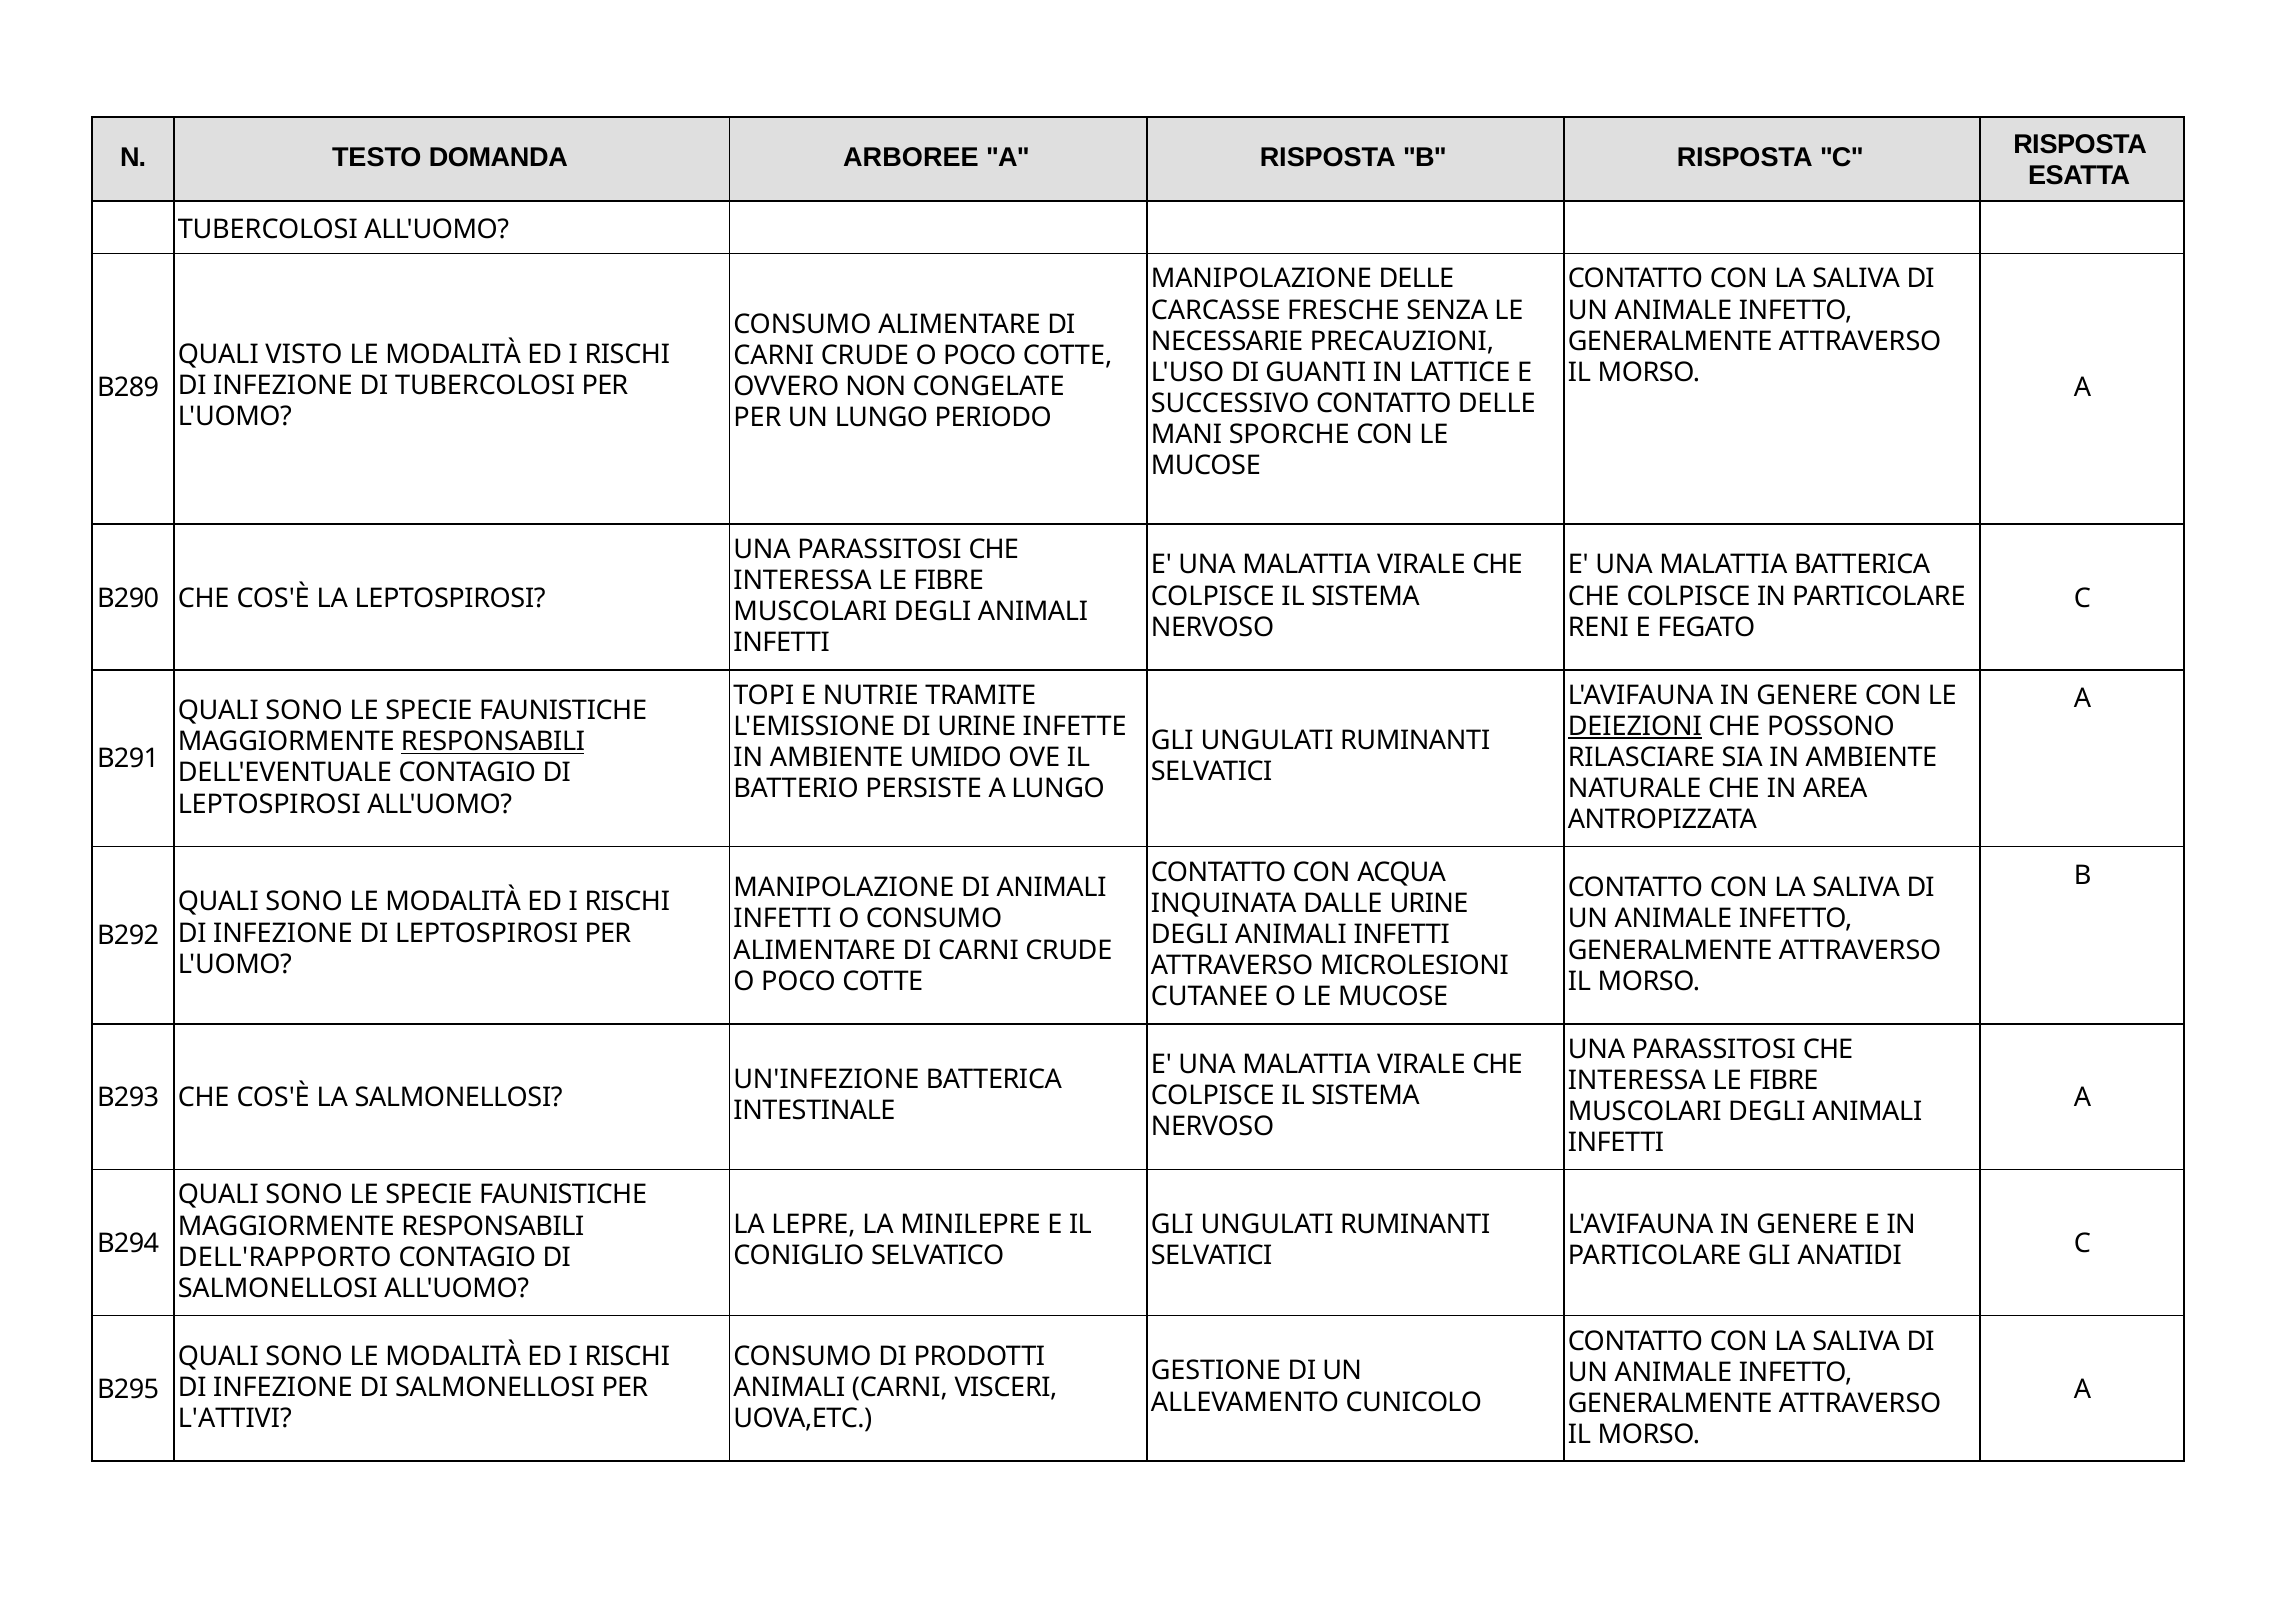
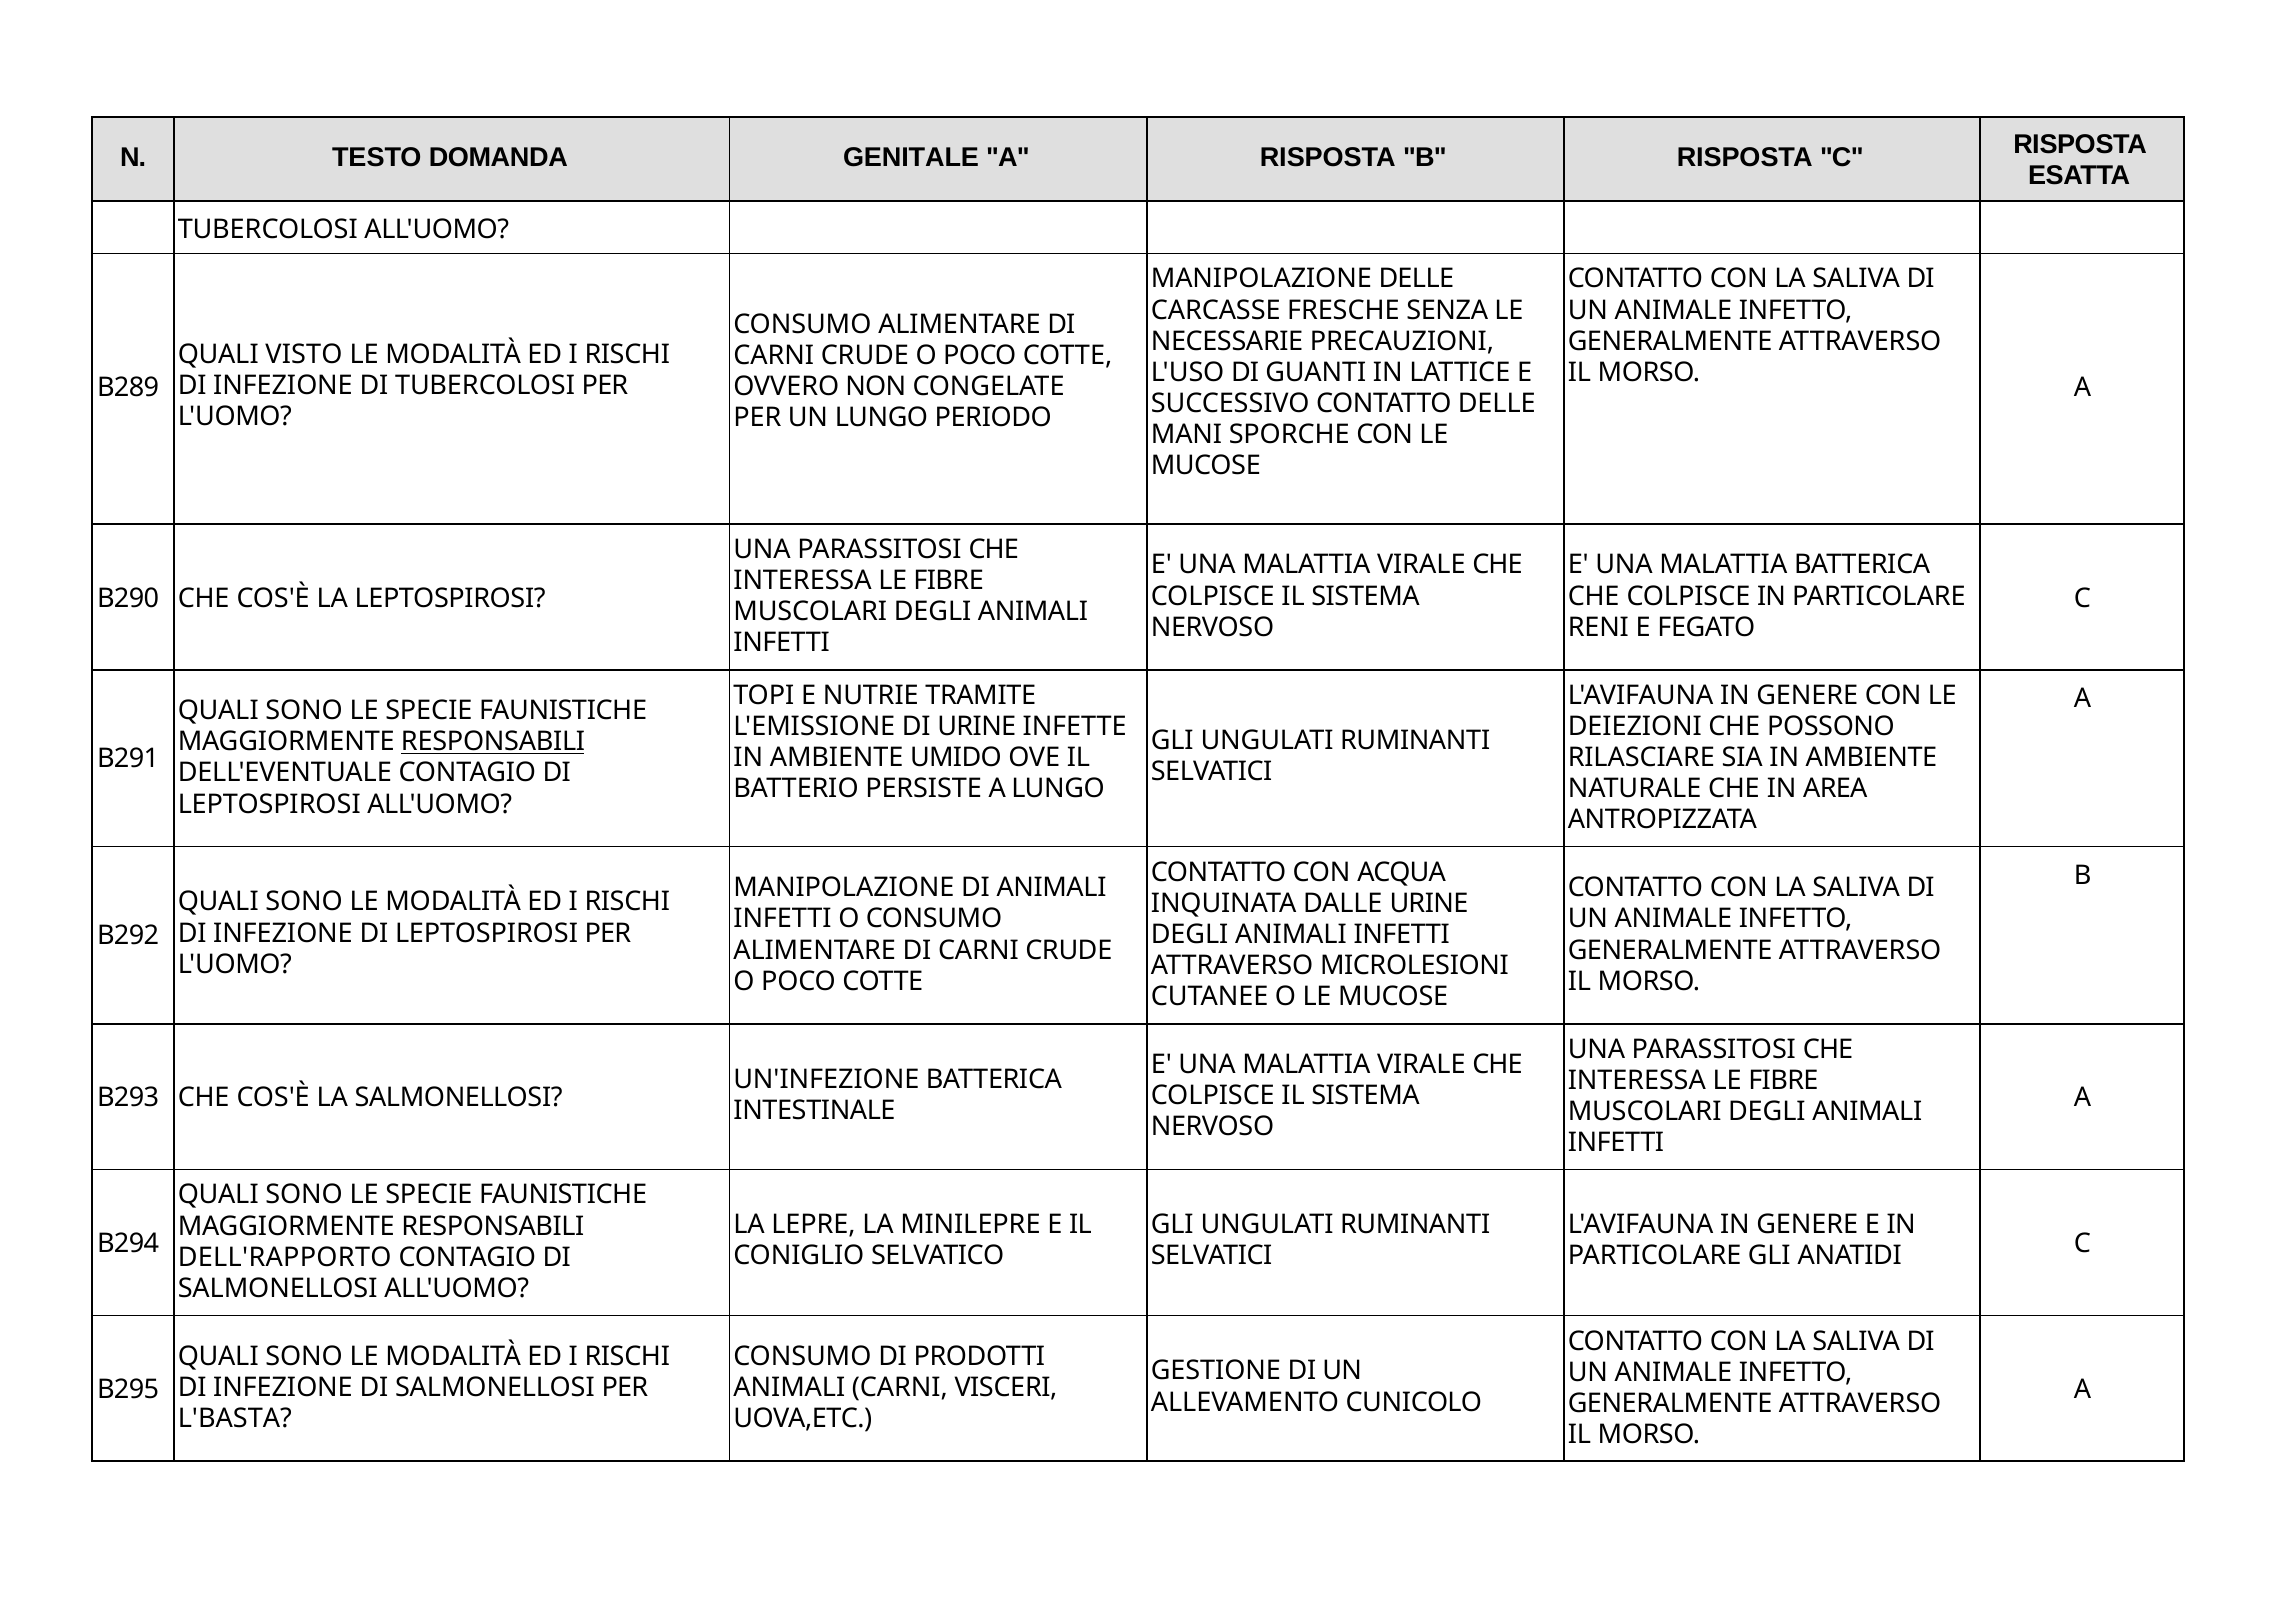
ARBOREE: ARBOREE -> GENITALE
DEIEZIONI underline: present -> none
L'ATTIVI: L'ATTIVI -> L'BASTA
